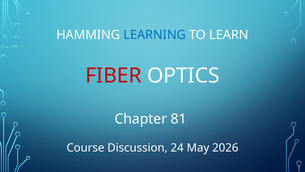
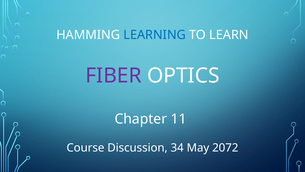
FIBER colour: red -> purple
81: 81 -> 11
24: 24 -> 34
2026: 2026 -> 2072
